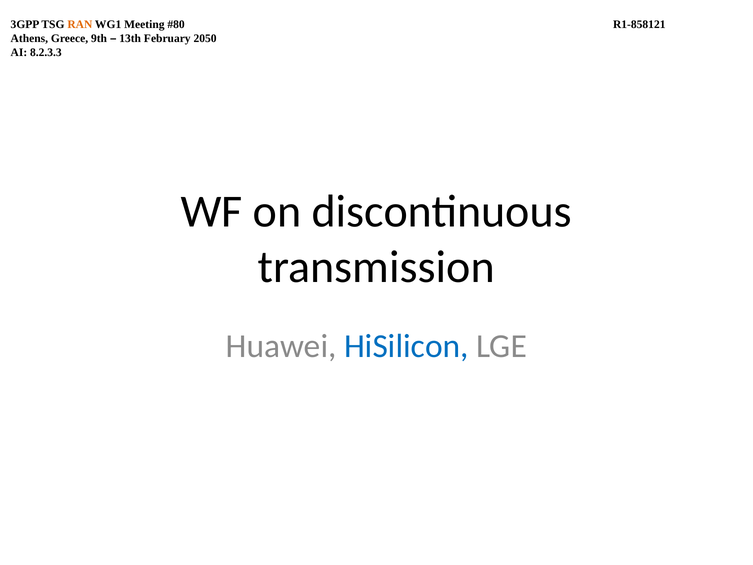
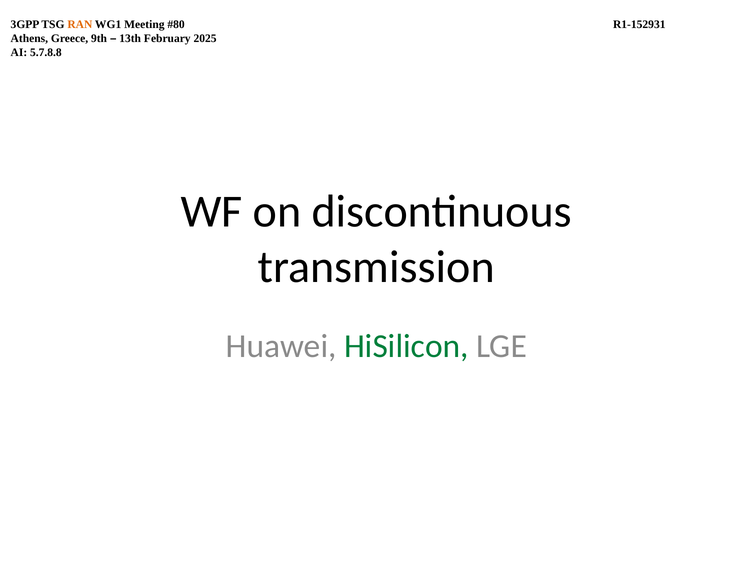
R1-858121: R1-858121 -> R1-152931
2050: 2050 -> 2025
8.2.3.3: 8.2.3.3 -> 5.7.8.8
HiSilicon colour: blue -> green
